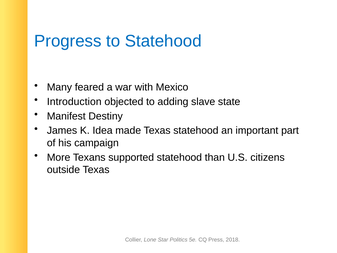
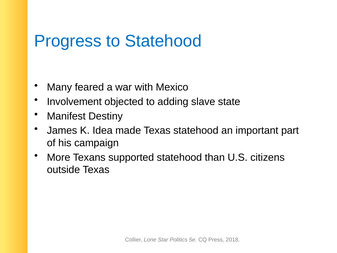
Introduction: Introduction -> Involvement
